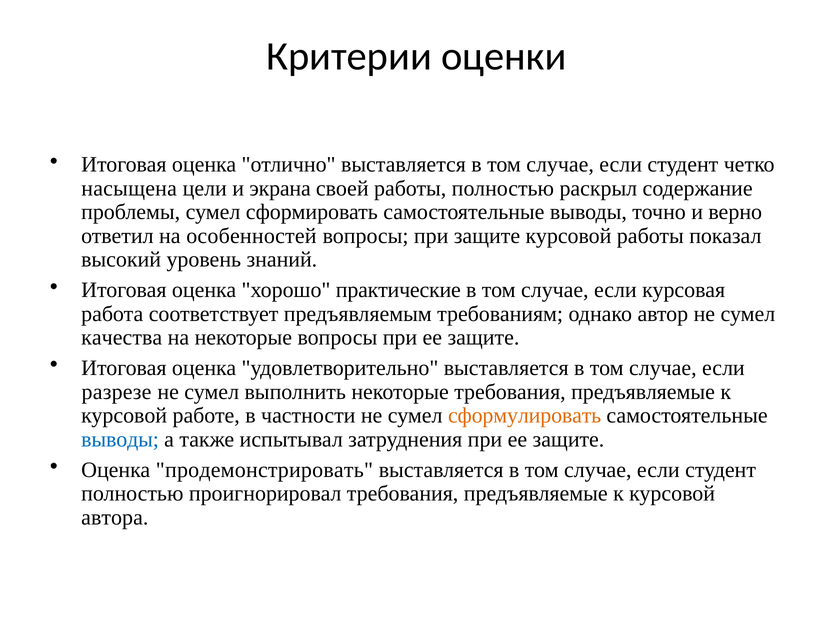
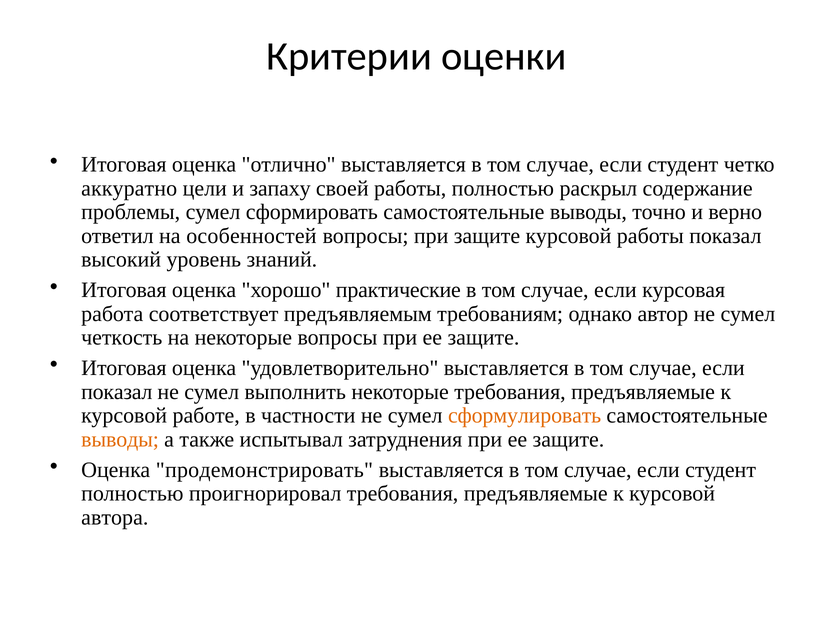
насыщена: насыщена -> аккуратно
экрана: экрана -> запаху
качества: качества -> четкость
разрезе at (117, 392): разрезе -> показал
выводы at (120, 439) colour: blue -> orange
